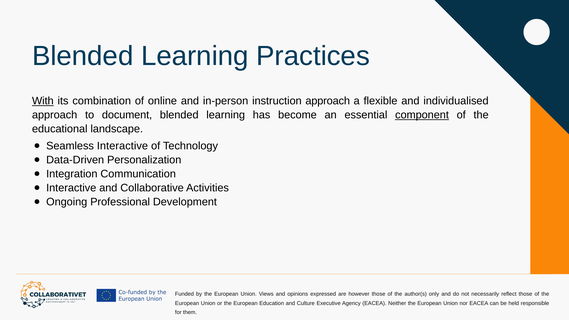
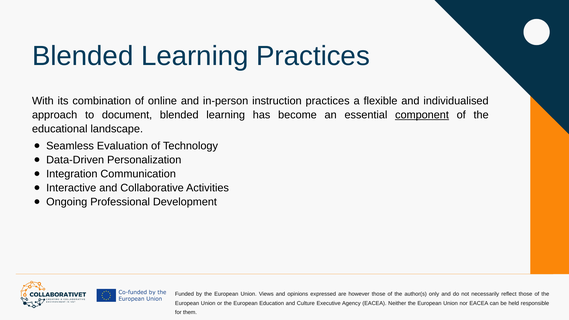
With underline: present -> none
instruction approach: approach -> practices
Seamless Interactive: Interactive -> Evaluation
